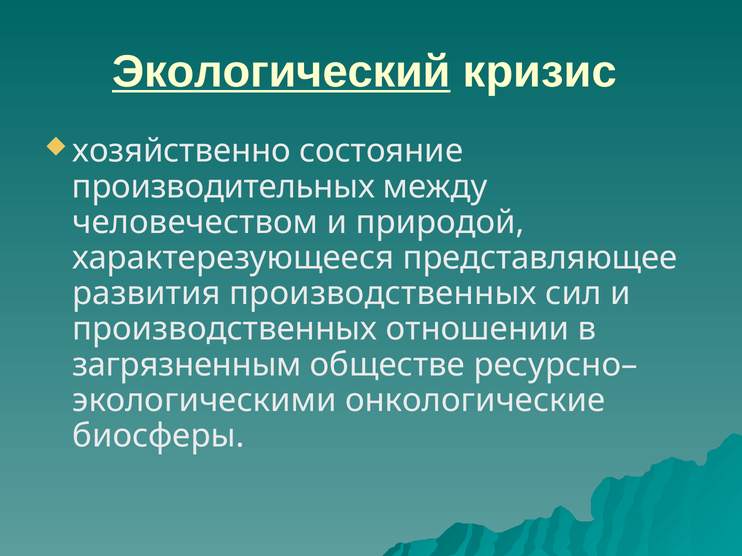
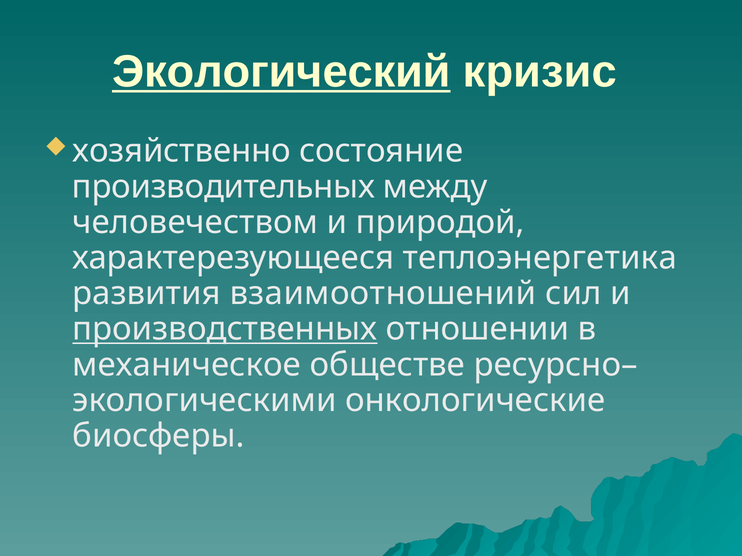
представляющее: представляющее -> теплоэнергетика
развития производственных: производственных -> взаимоотношений
производственных at (225, 329) underline: none -> present
загрязненным: загрязненным -> механическое
